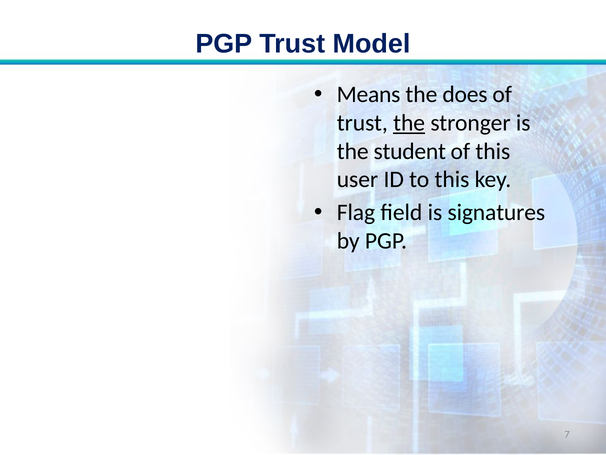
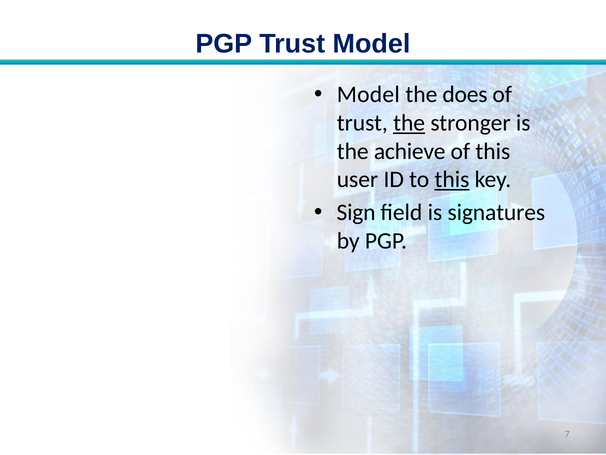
Means at (369, 95): Means -> Model
student: student -> achieve
this at (452, 179) underline: none -> present
Flag: Flag -> Sign
